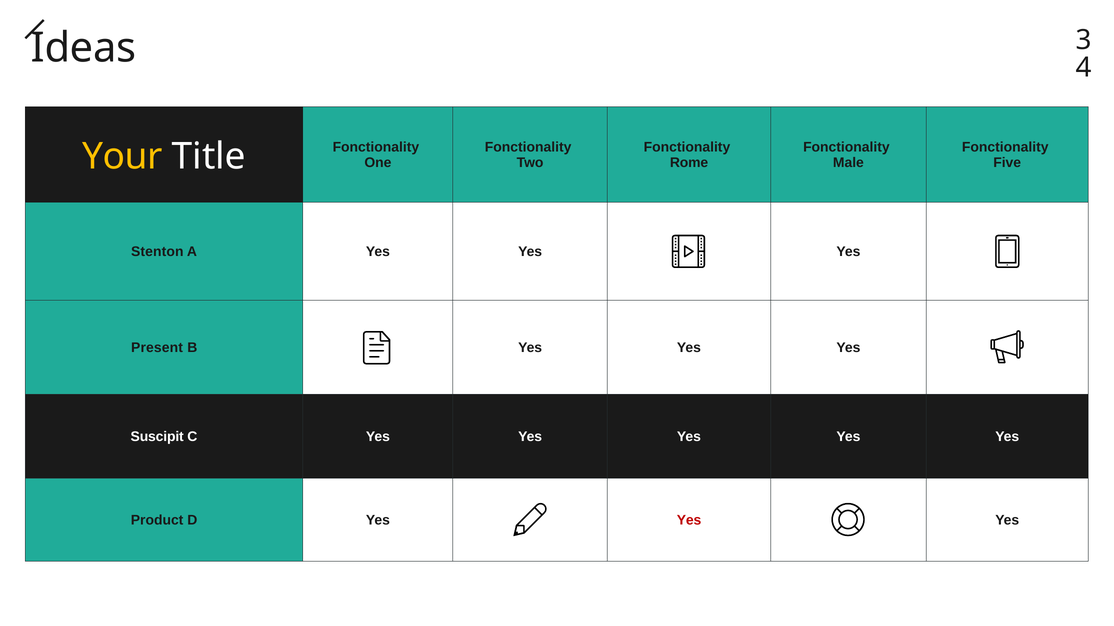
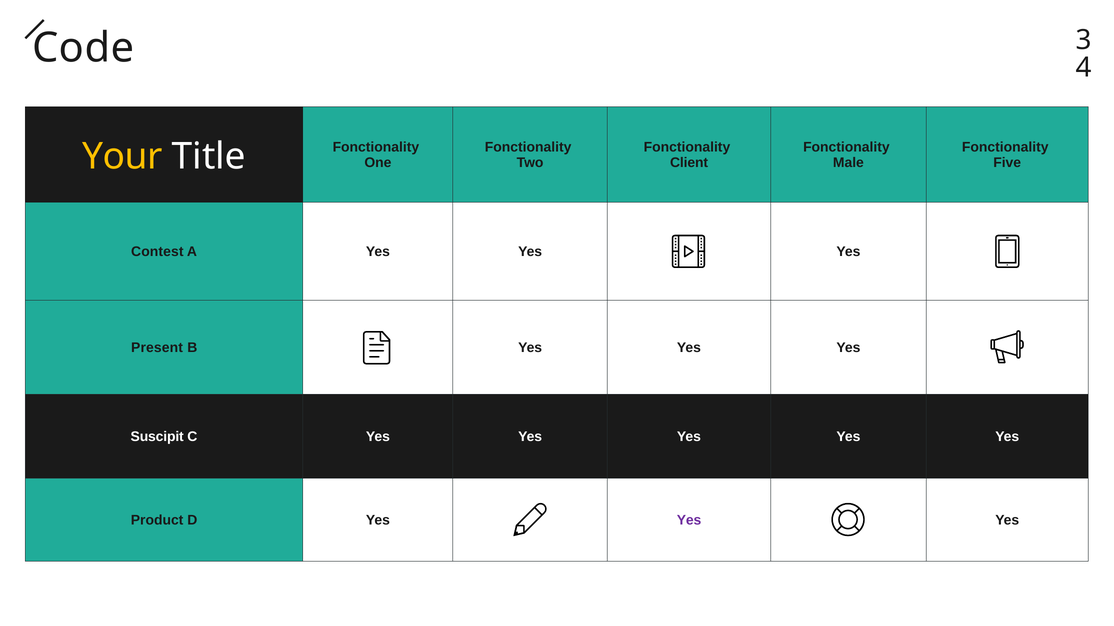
Ideas: Ideas -> Code
Rome: Rome -> Client
Stenton: Stenton -> Contest
Yes at (689, 521) colour: red -> purple
